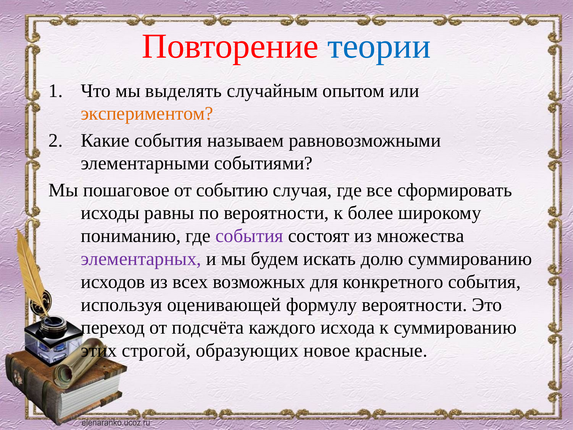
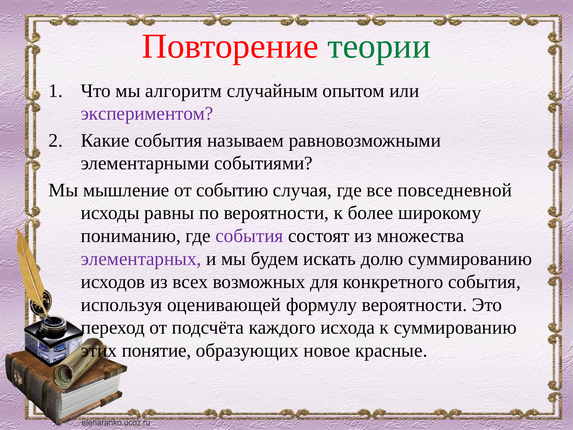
теории colour: blue -> green
выделять: выделять -> алгоритм
экспериментом colour: orange -> purple
пошаговое: пошаговое -> мышление
сформировать: сформировать -> повседневной
строгой: строгой -> понятие
